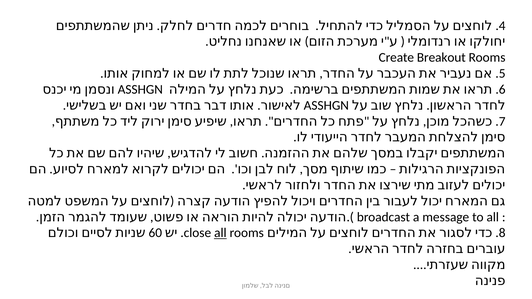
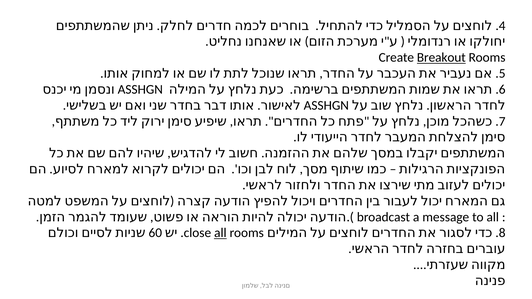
Breakout underline: none -> present
